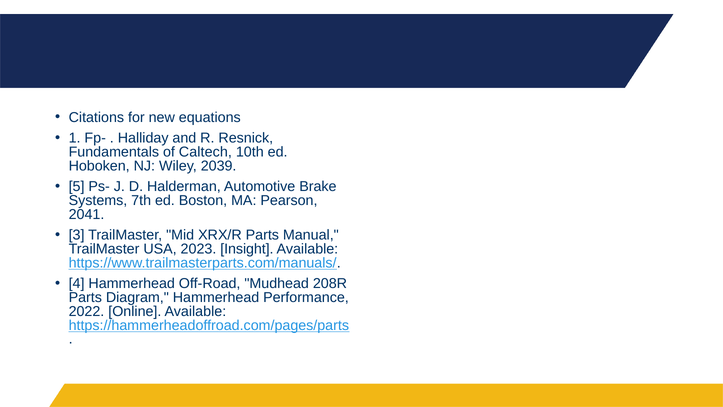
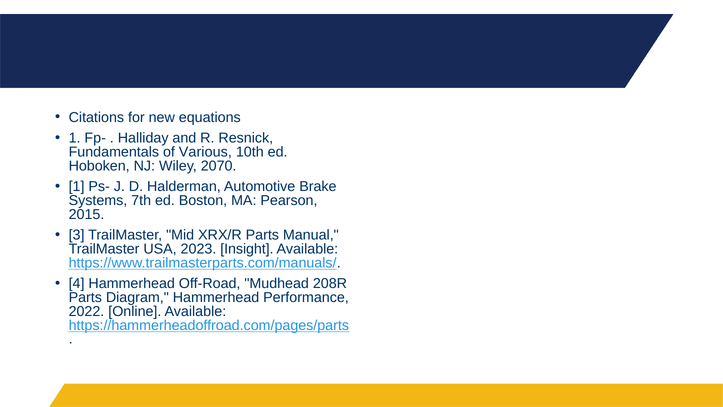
Caltech: Caltech -> Various
2039: 2039 -> 2070
5 at (77, 186): 5 -> 1
2041: 2041 -> 2015
